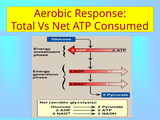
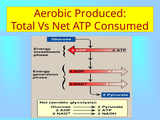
Response: Response -> Produced
